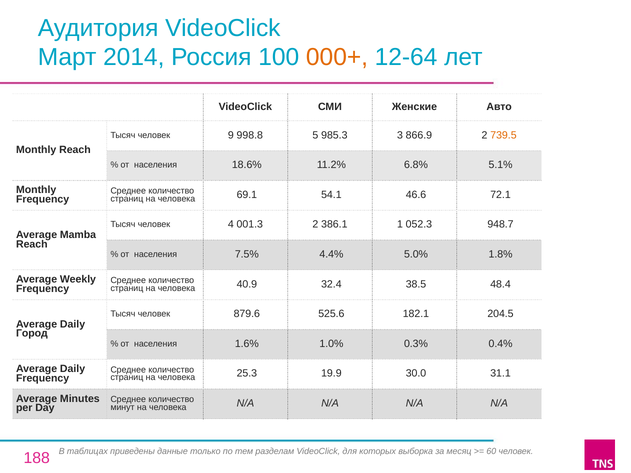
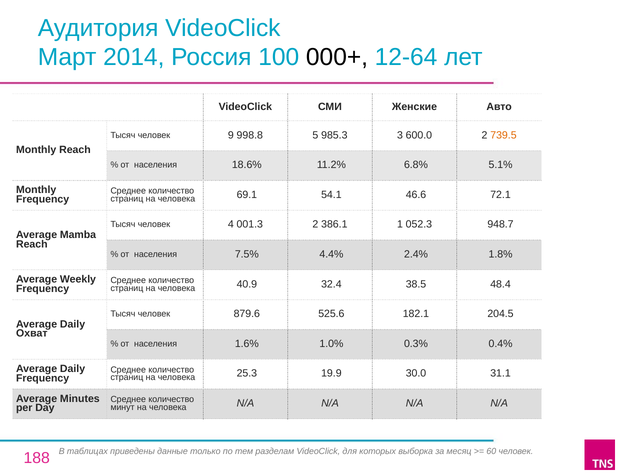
000+ colour: orange -> black
866.9: 866.9 -> 600.0
5.0%: 5.0% -> 2.4%
Город: Город -> Охват
